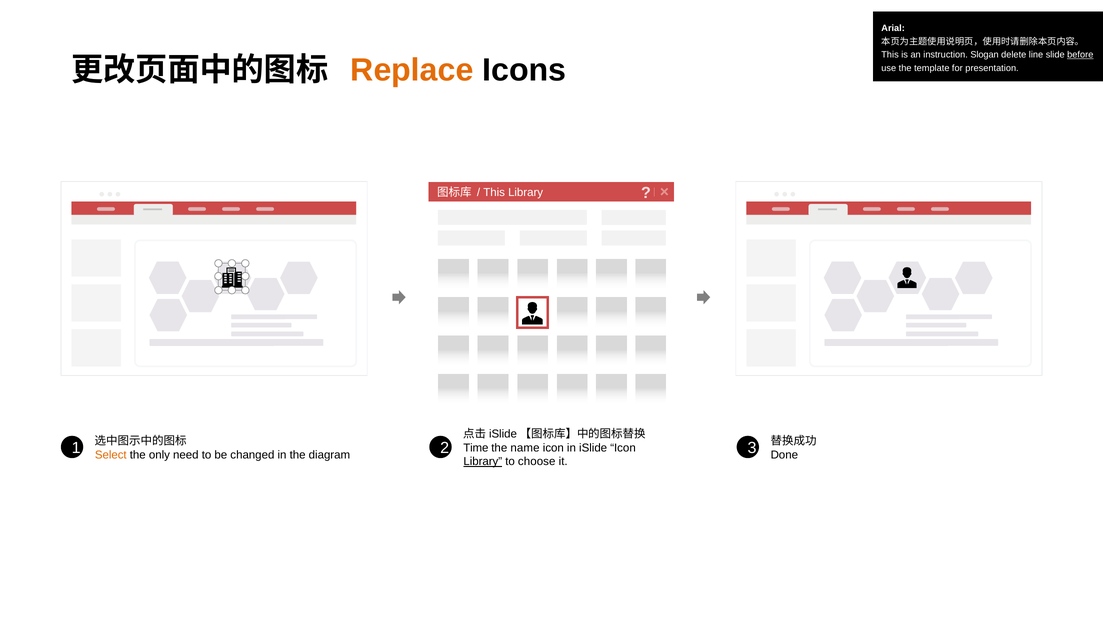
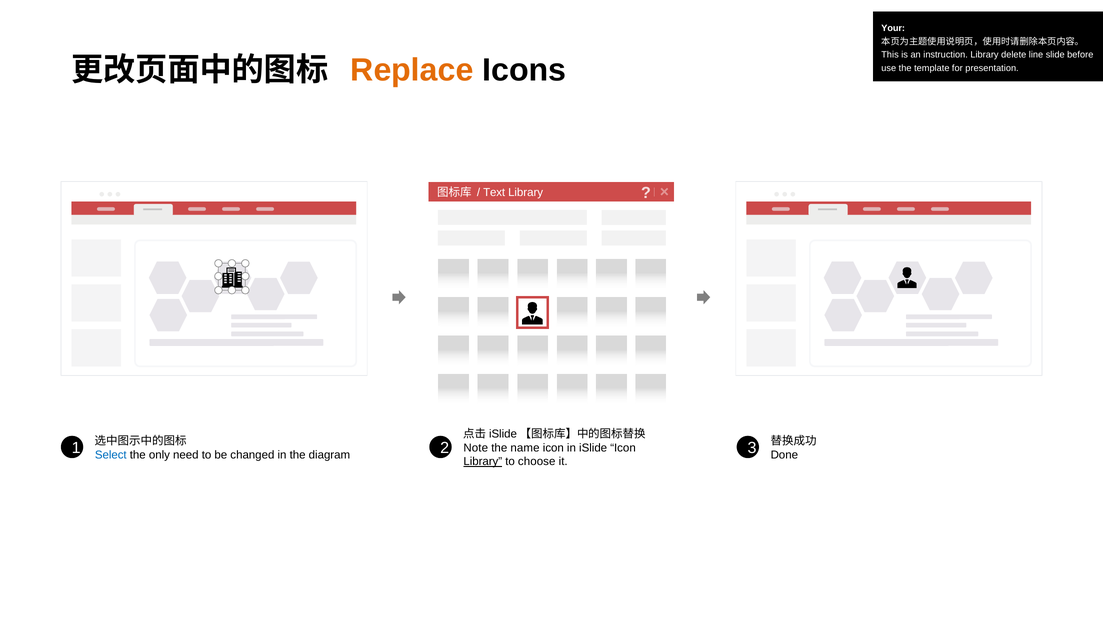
Arial: Arial -> Your
instruction Slogan: Slogan -> Library
before underline: present -> none
This at (494, 193): This -> Text
Time: Time -> Note
Select colour: orange -> blue
